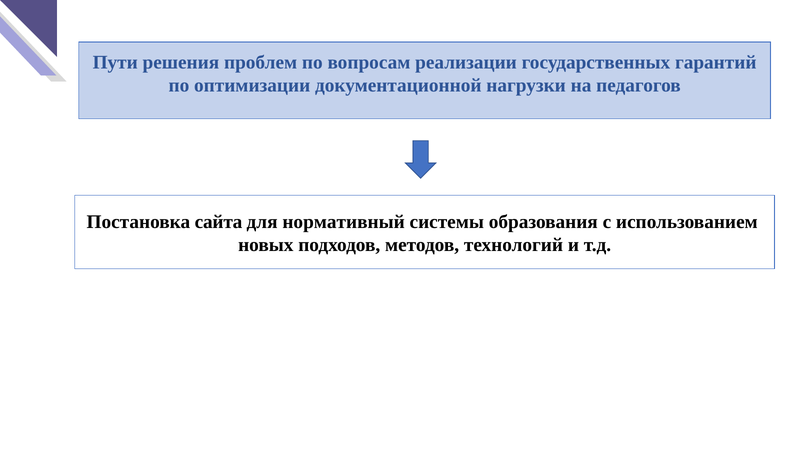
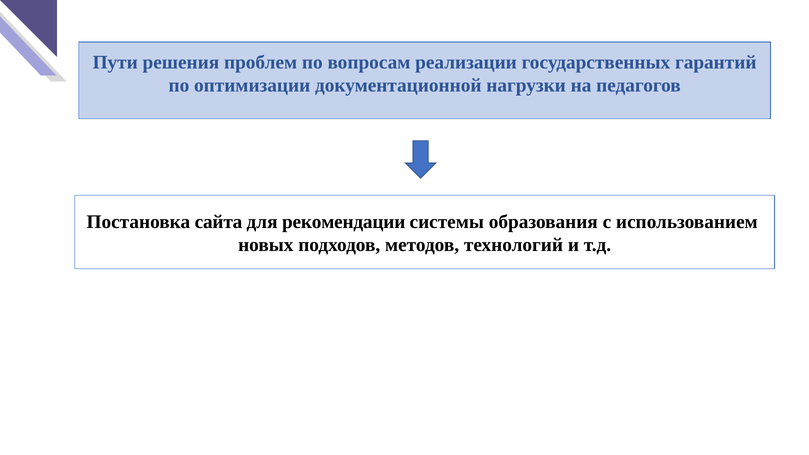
нормативный: нормативный -> рекомендации
